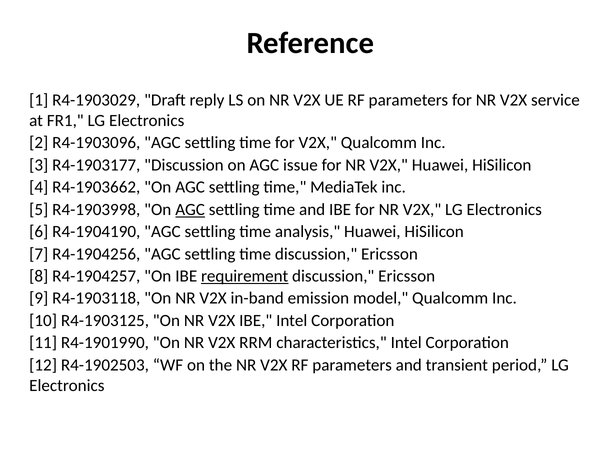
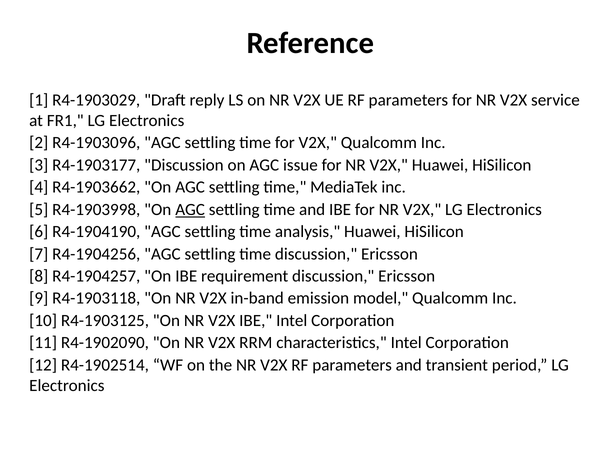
requirement underline: present -> none
R4-1901990: R4-1901990 -> R4-1902090
R4-1902503: R4-1902503 -> R4-1902514
